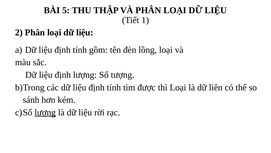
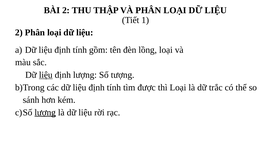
BÀI 5: 5 -> 2
liệu at (46, 75) underline: none -> present
liên: liên -> trắc
